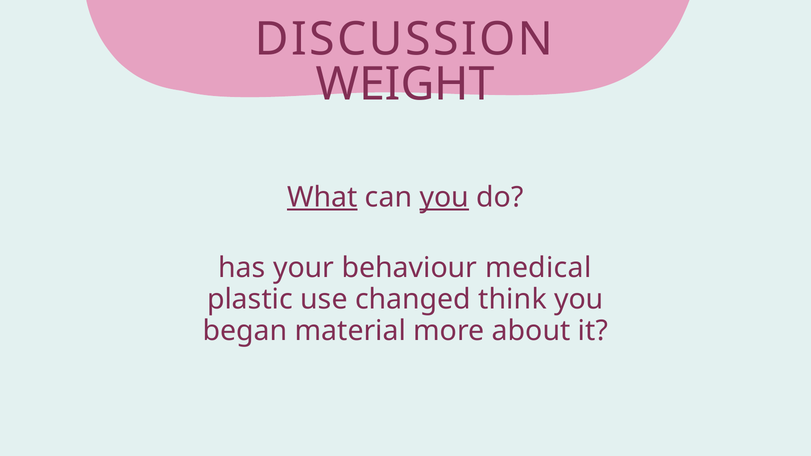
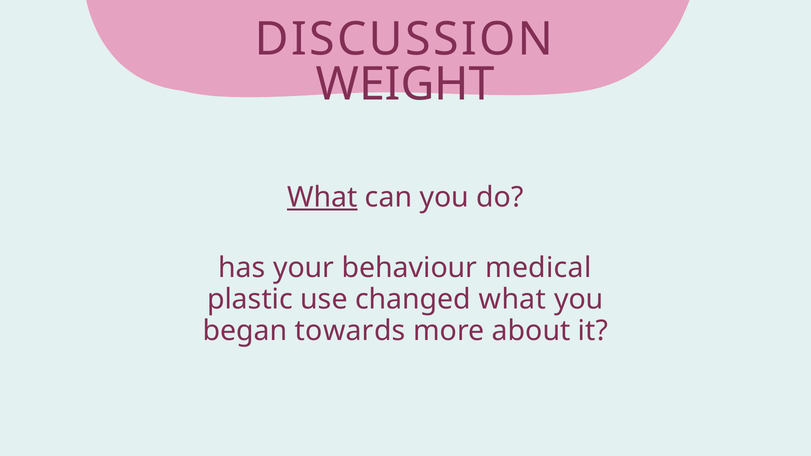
you at (444, 197) underline: present -> none
changed think: think -> what
material: material -> towards
